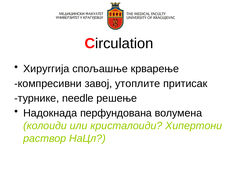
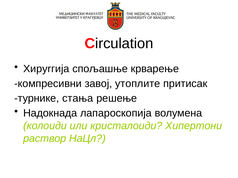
needle: needle -> стaња
перфундована: перфундована -> лапароскопија
